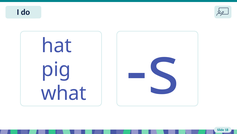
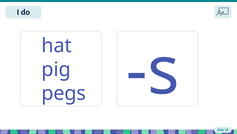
what: what -> pegs
